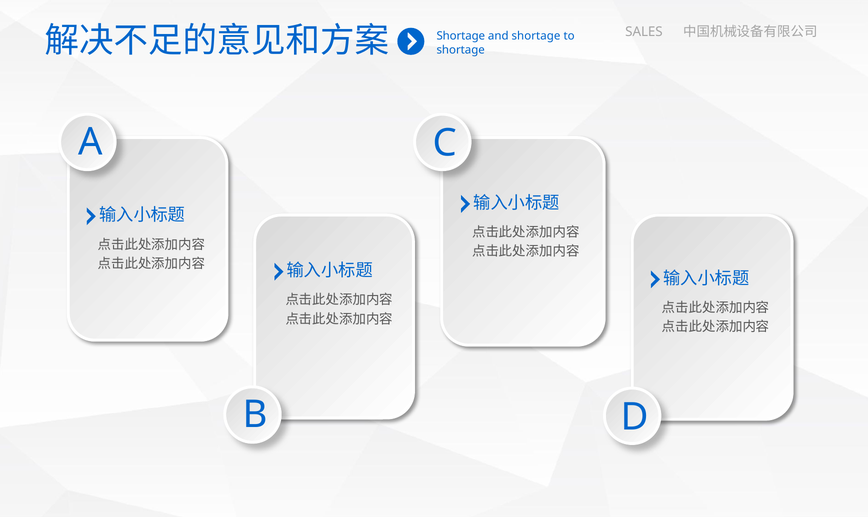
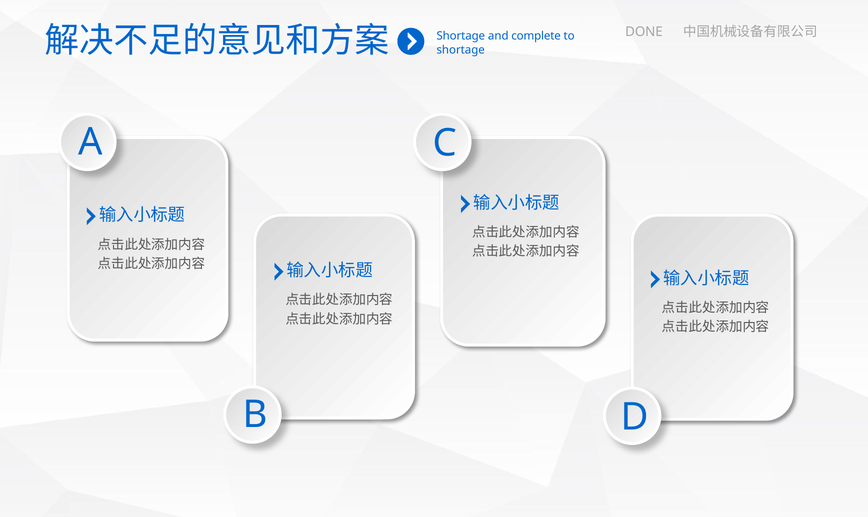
SALES: SALES -> DONE
and shortage: shortage -> complete
